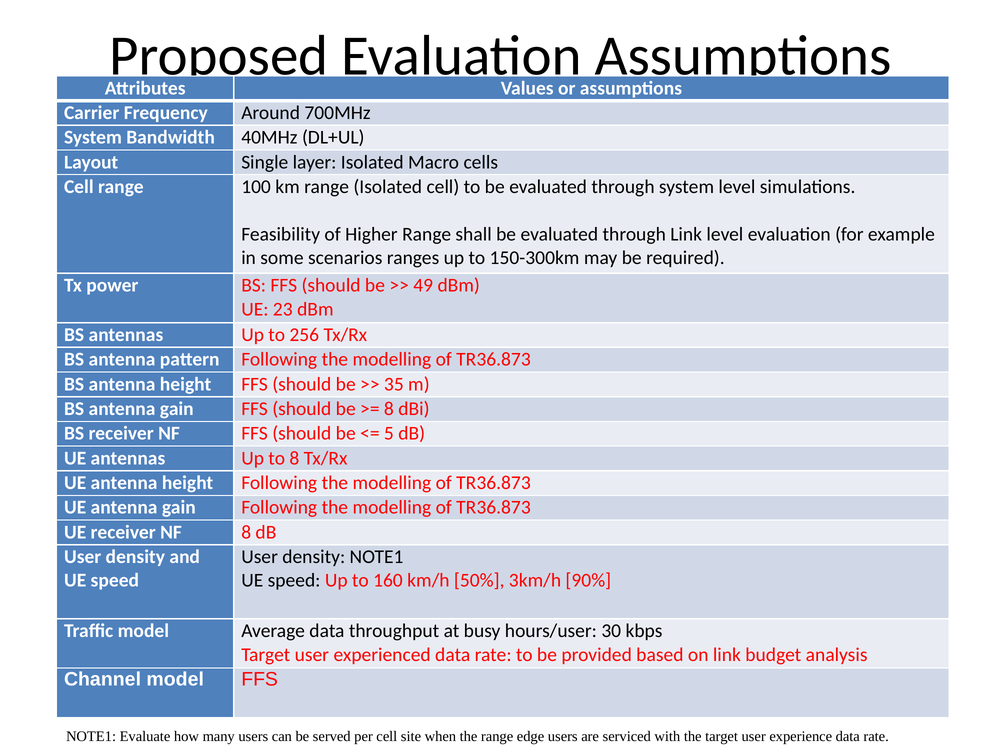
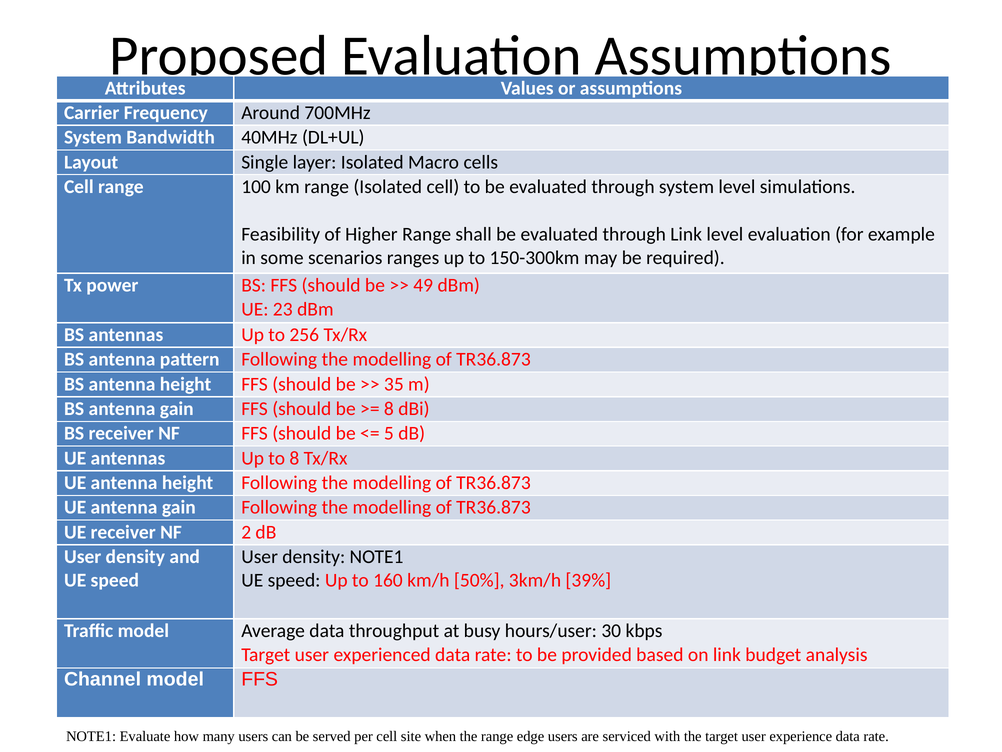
NF 8: 8 -> 2
90%: 90% -> 39%
